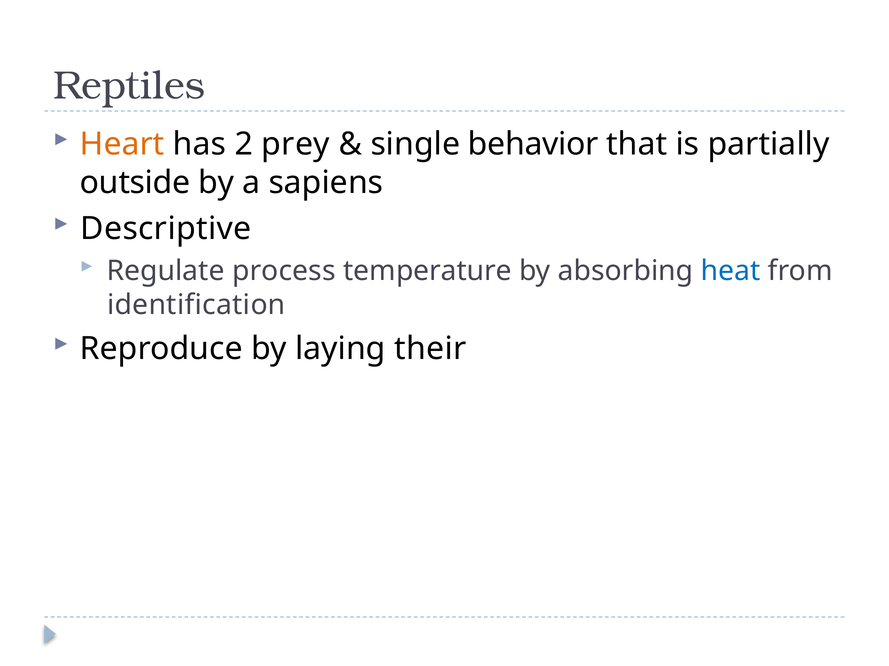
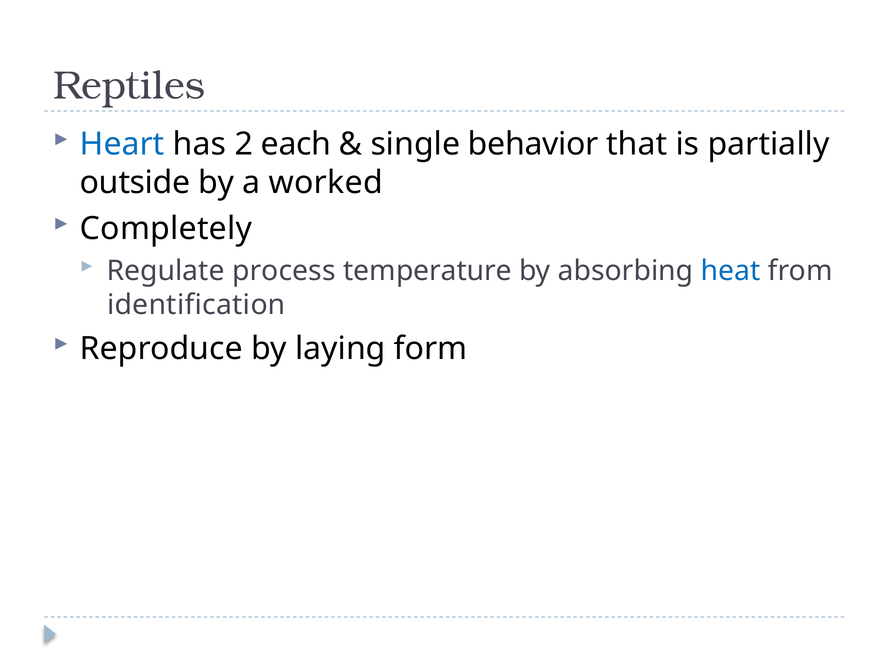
Heart colour: orange -> blue
prey: prey -> each
sapiens: sapiens -> worked
Descriptive: Descriptive -> Completely
their: their -> form
